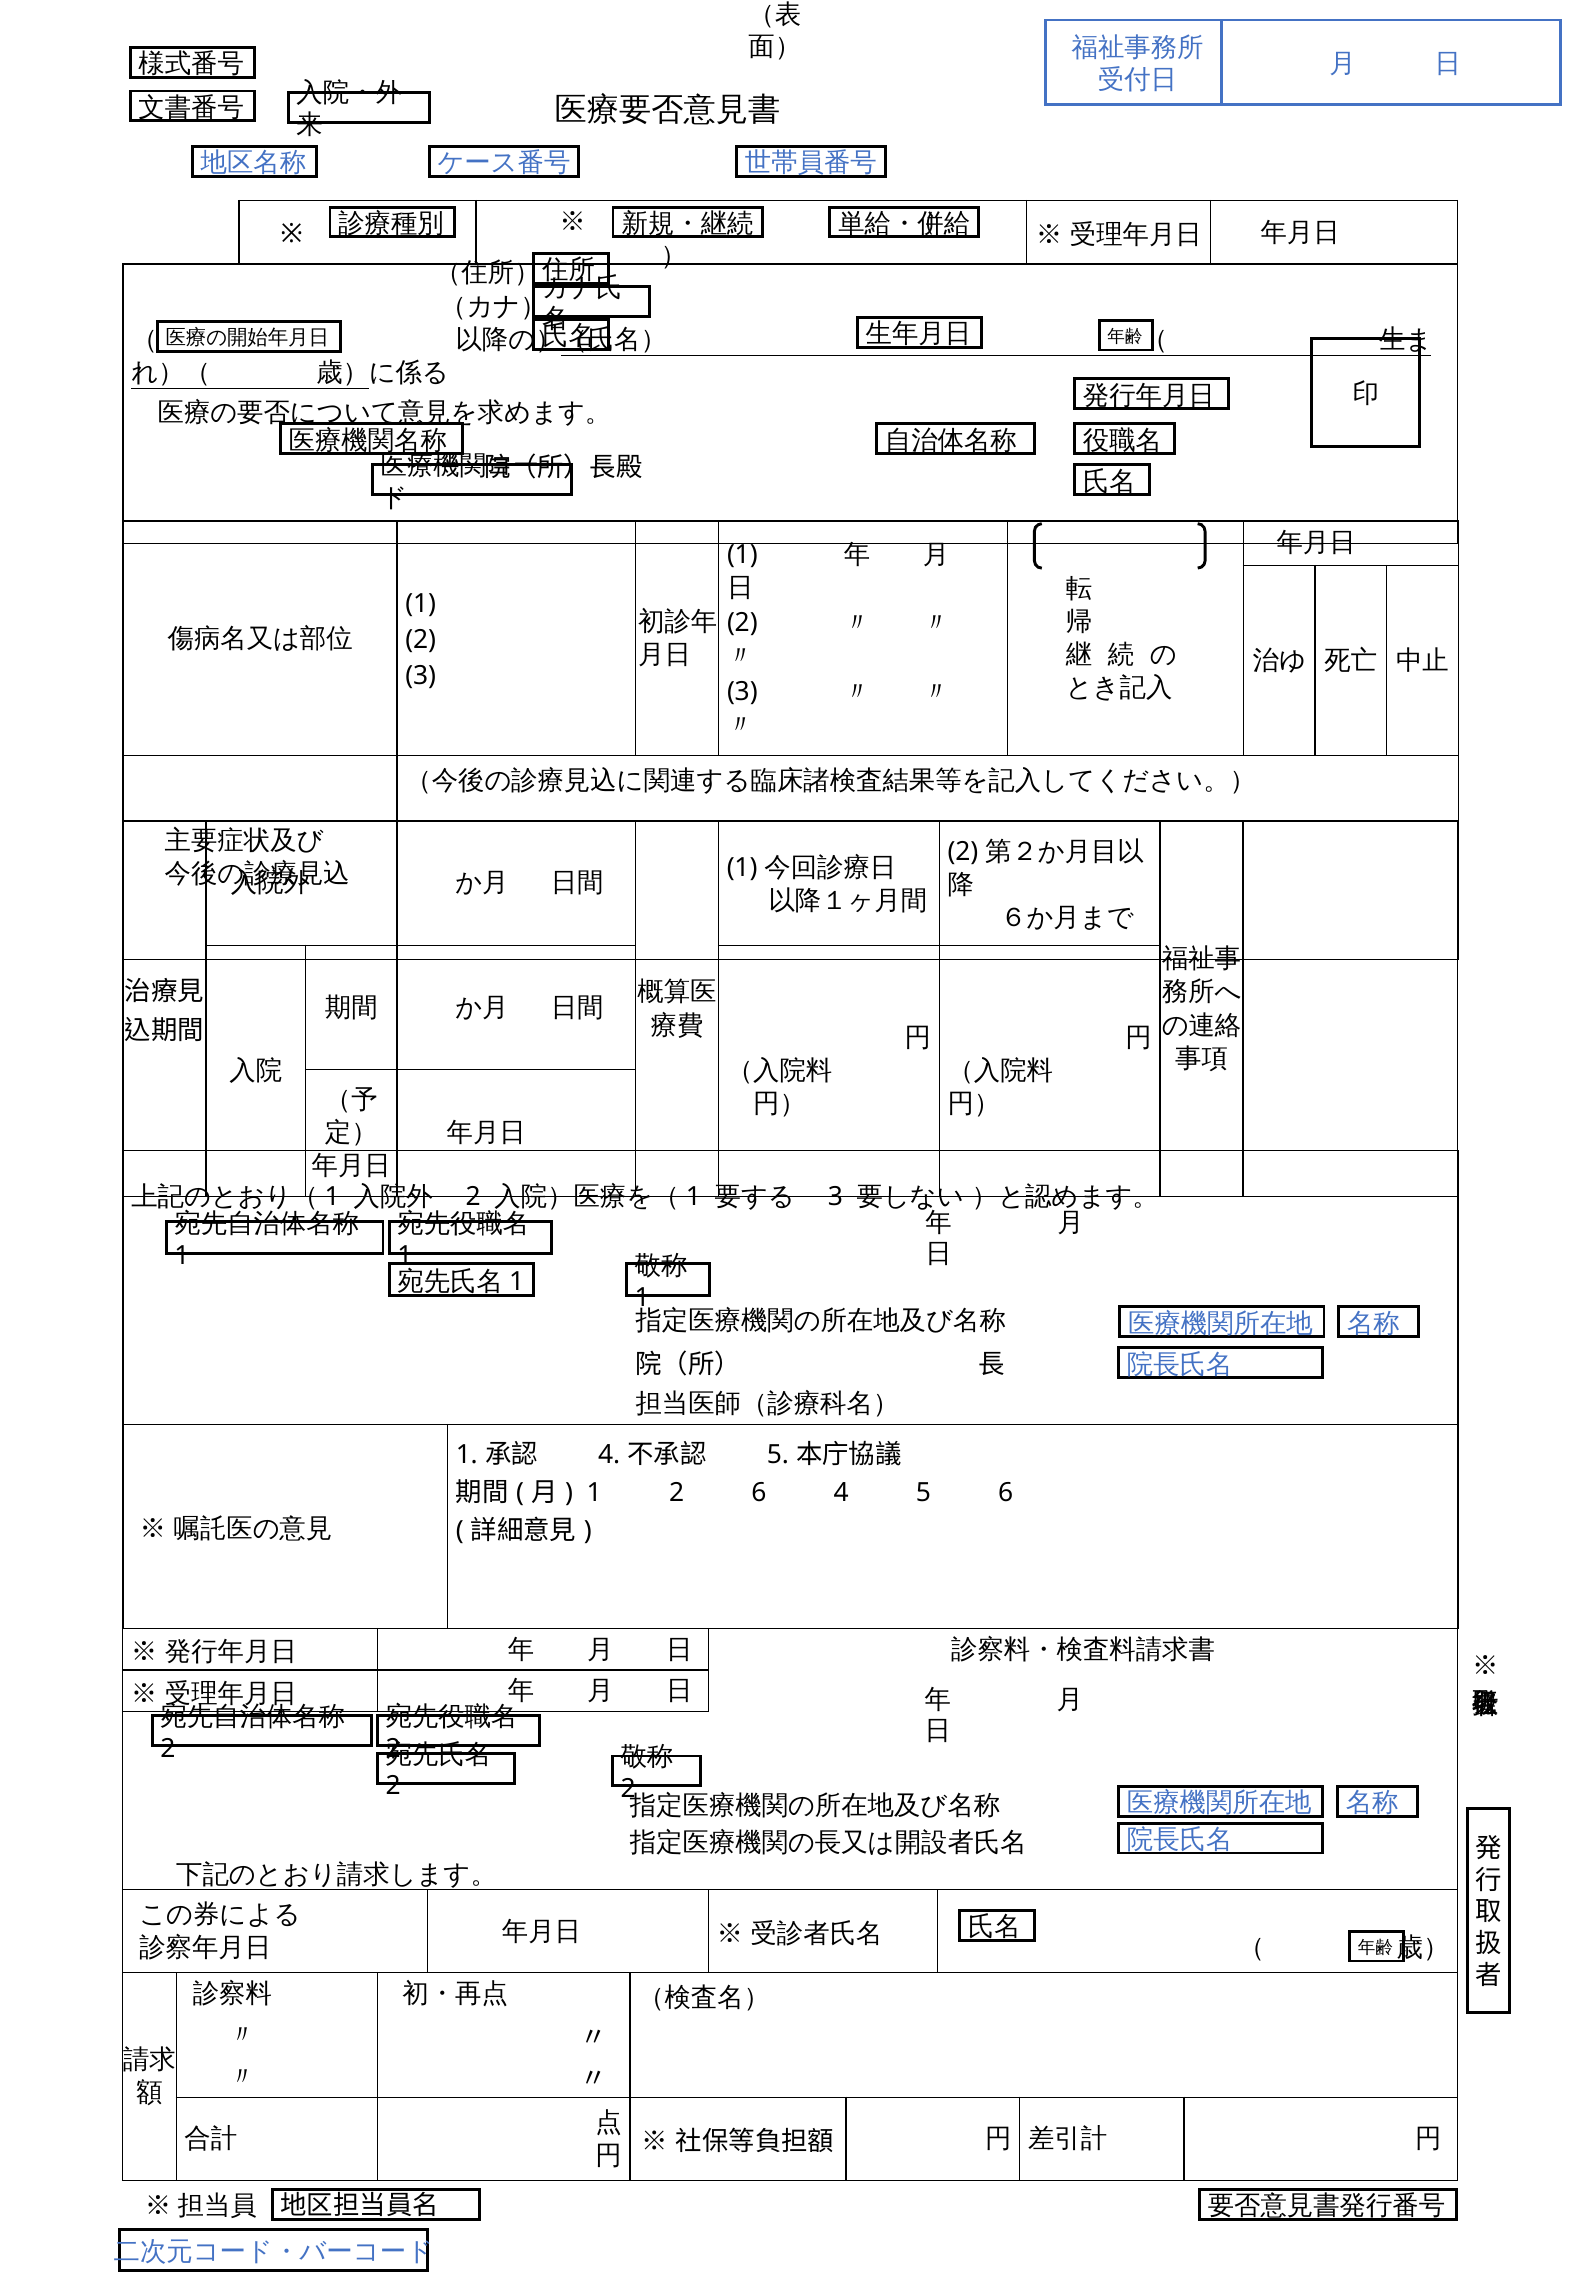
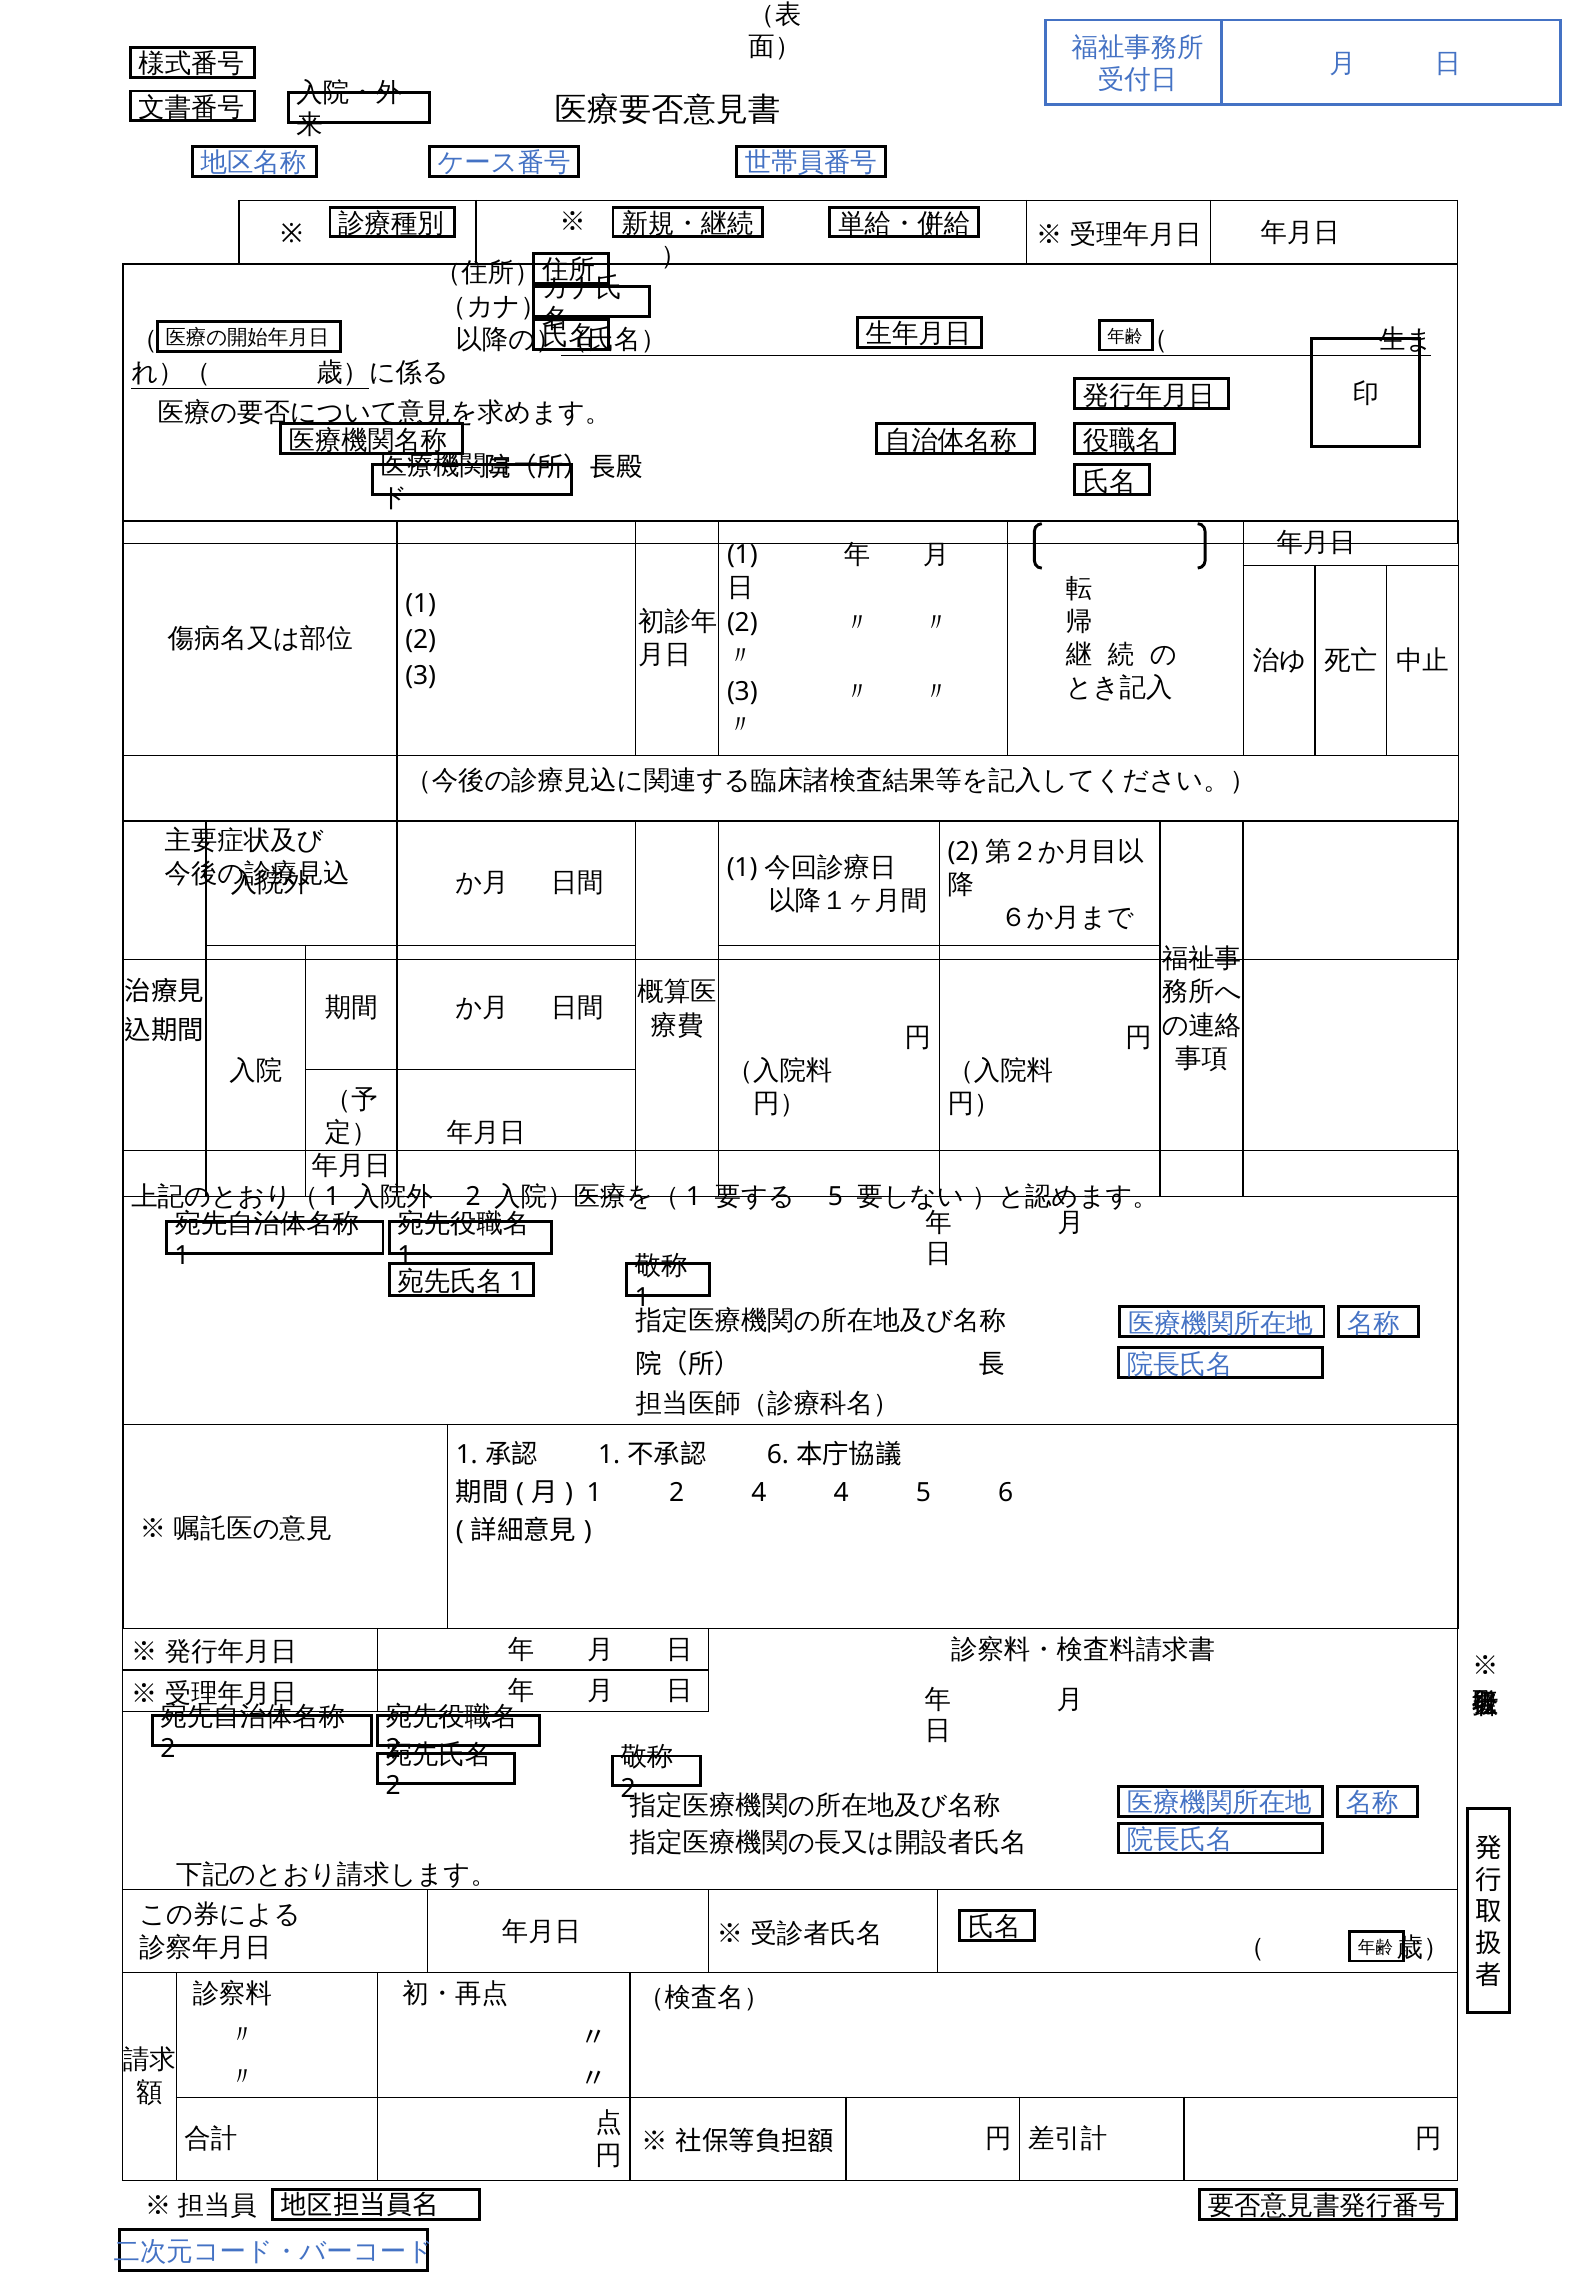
3 at (835, 1197): 3 -> 5
4 at (609, 1455): 4 -> 1
5 at (778, 1455): 5 -> 6
2 6: 6 -> 4
